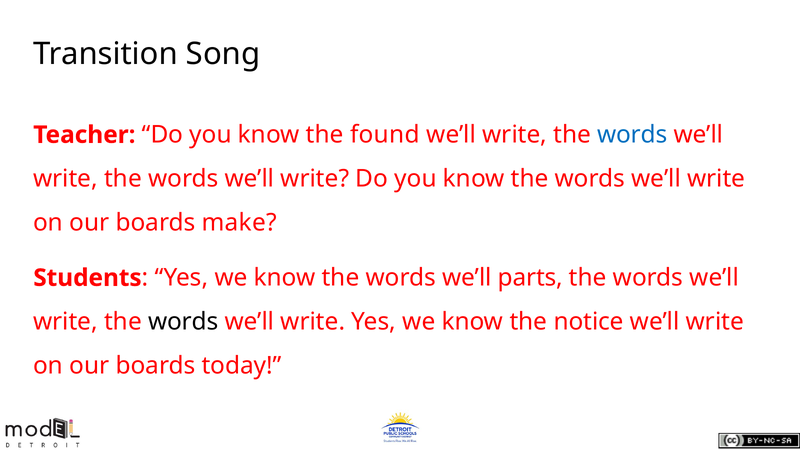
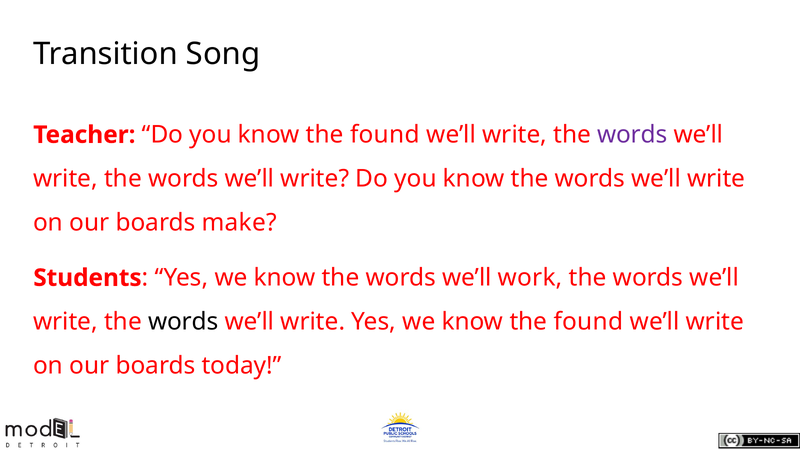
words at (632, 135) colour: blue -> purple
parts: parts -> work
we know the notice: notice -> found
